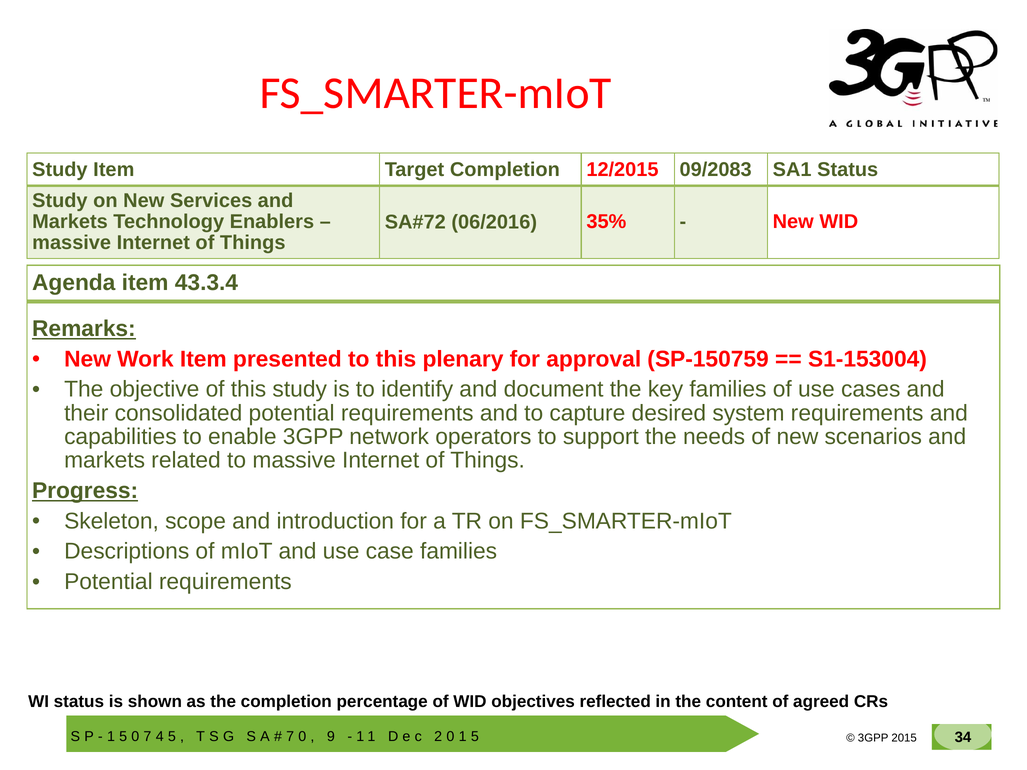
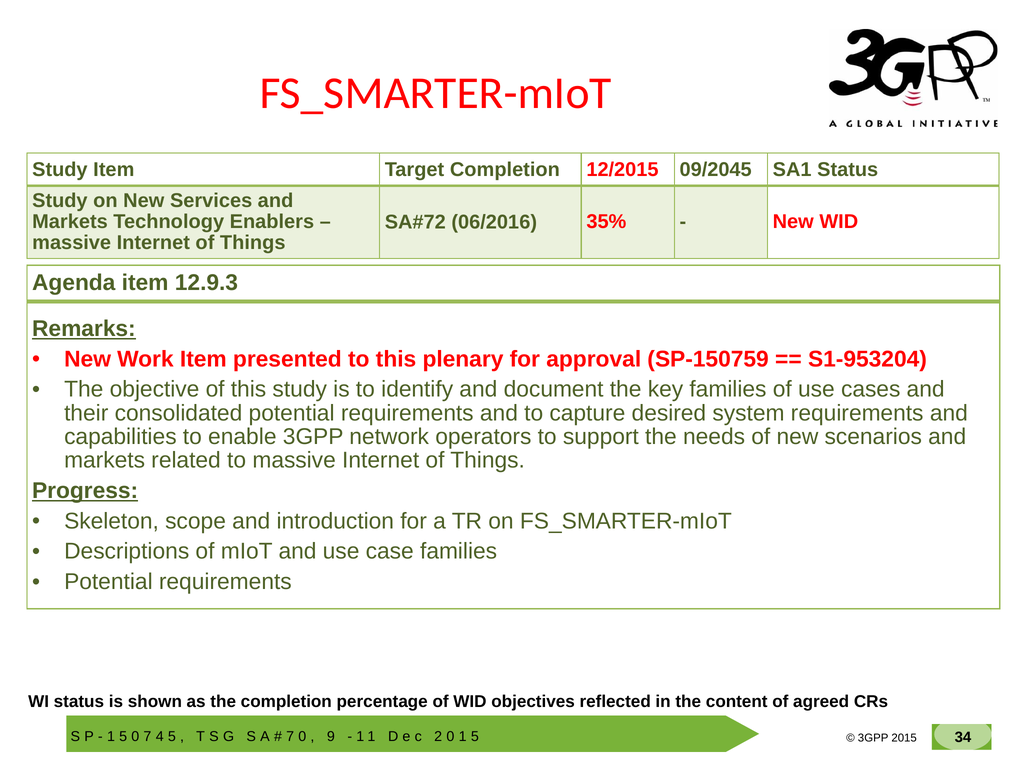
09/2083: 09/2083 -> 09/2045
43.3.4: 43.3.4 -> 12.9.3
S1-153004: S1-153004 -> S1-953204
